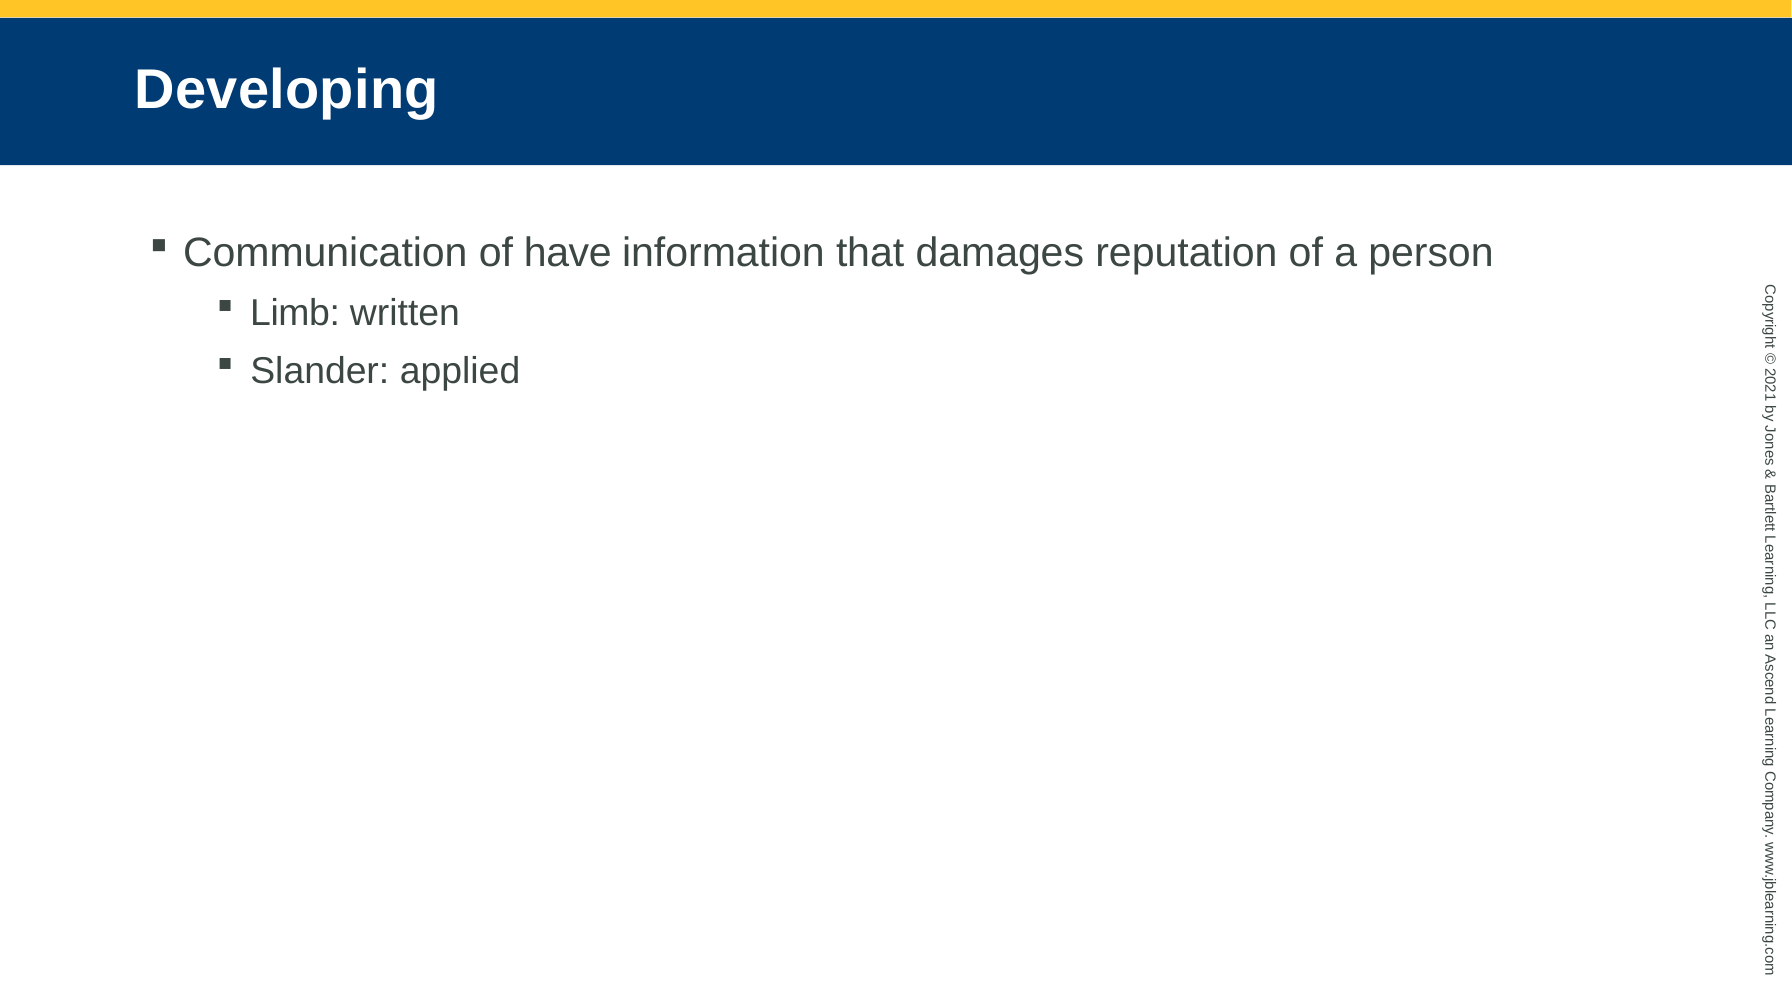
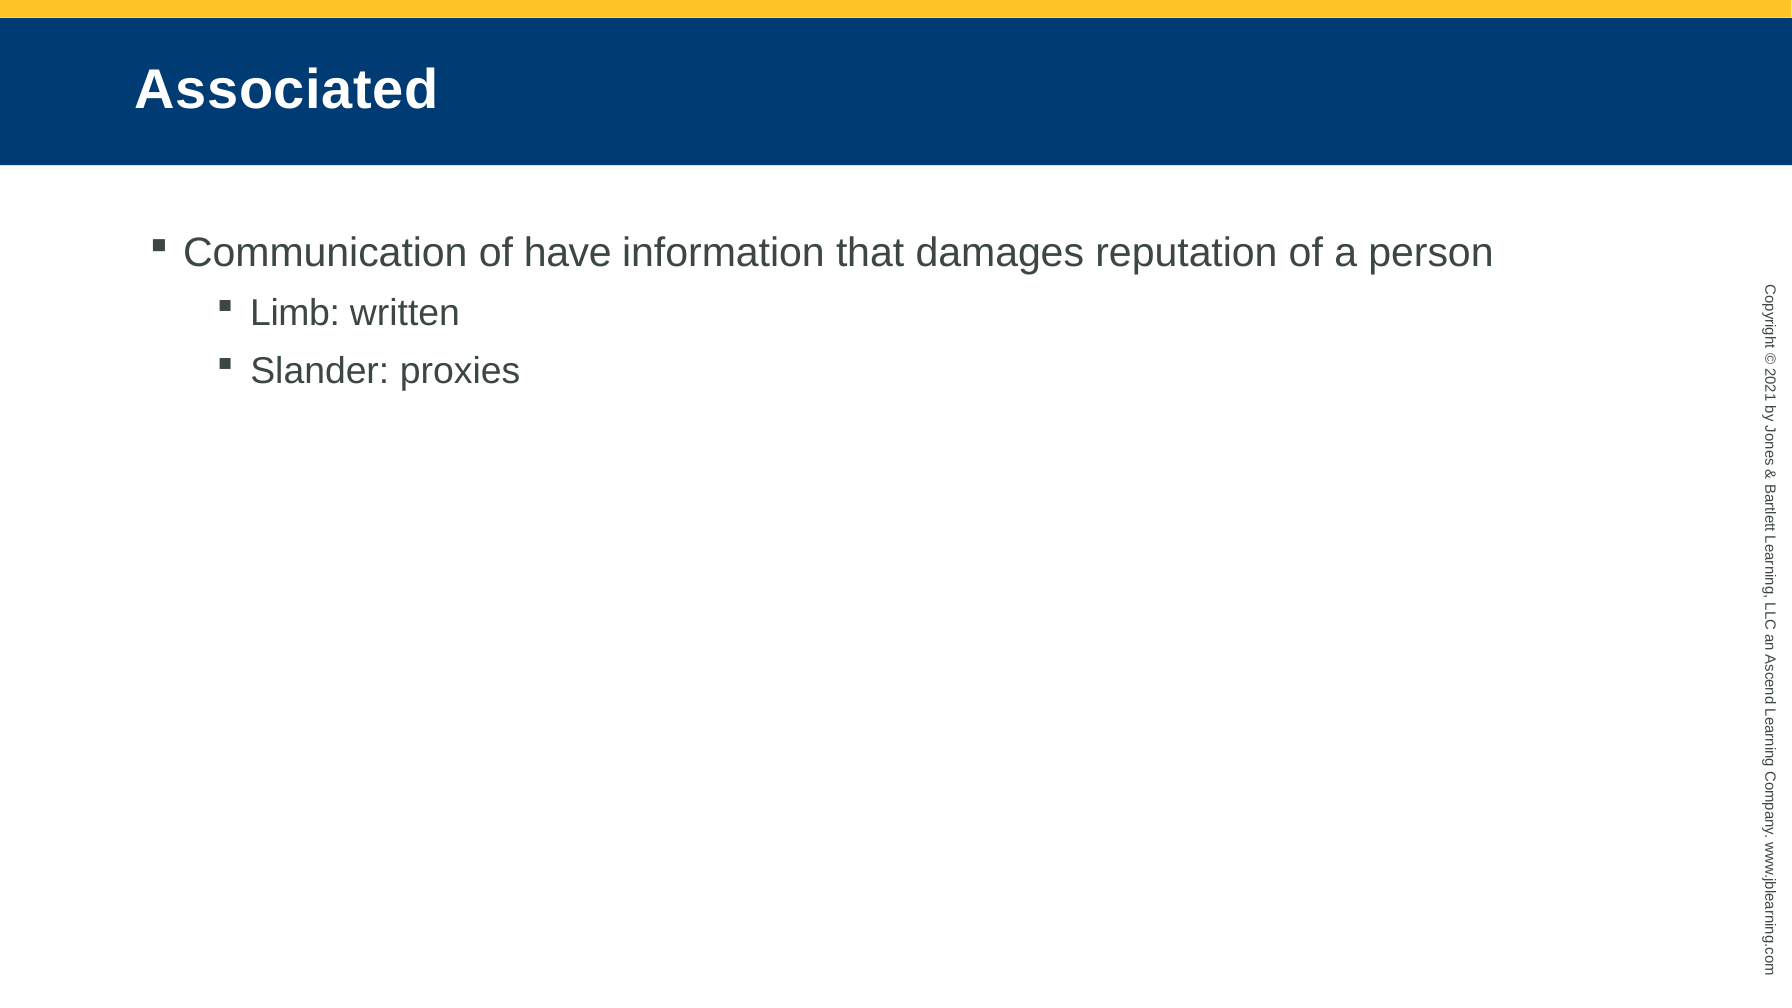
Developing: Developing -> Associated
applied: applied -> proxies
